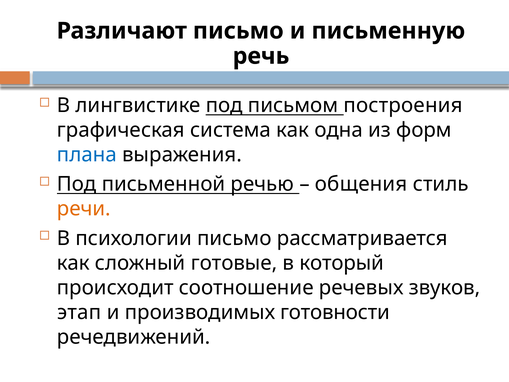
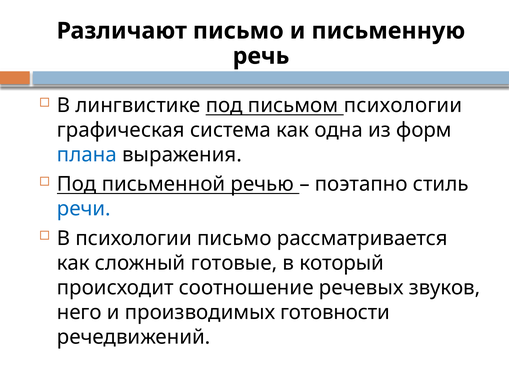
письмом построения: построения -> психологии
общения: общения -> поэтапно
речи colour: orange -> blue
этап: этап -> него
